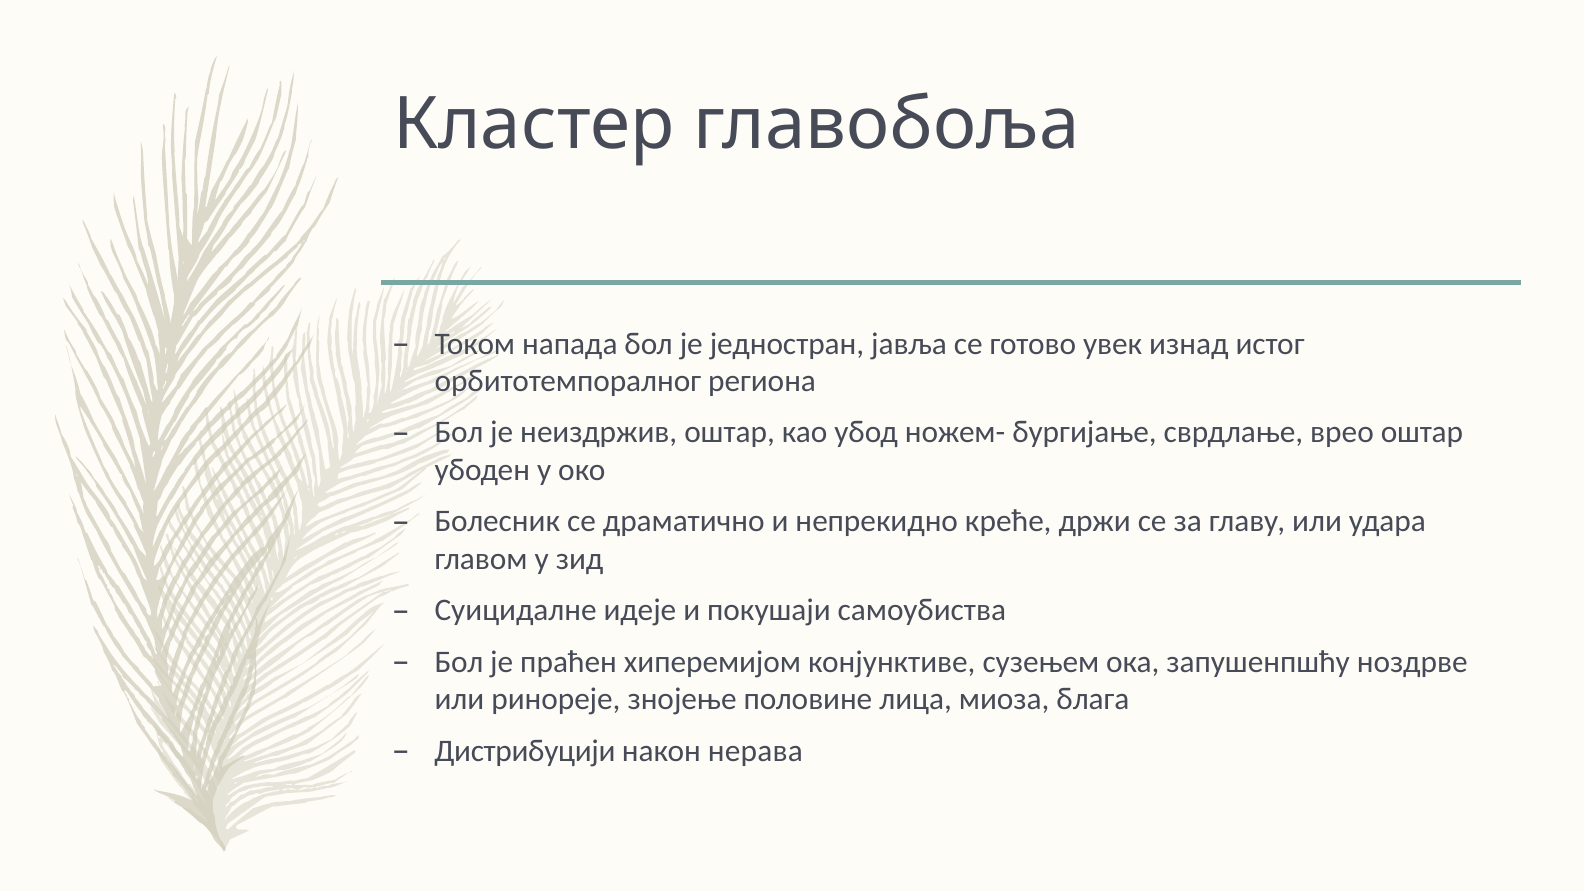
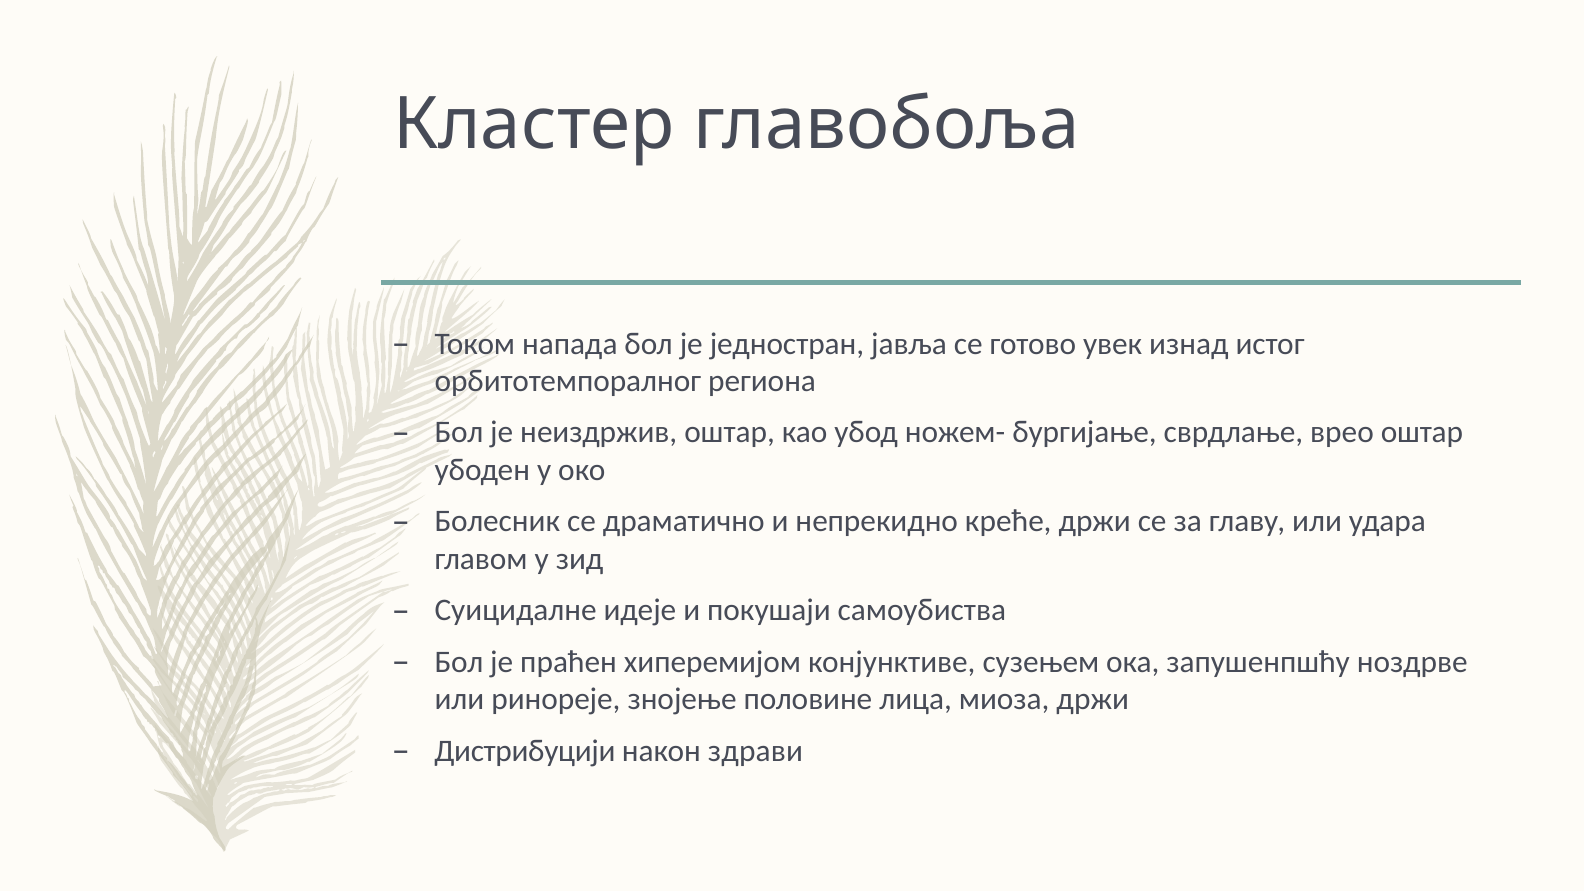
миоза блага: блага -> држи
нерава: нерава -> здрави
